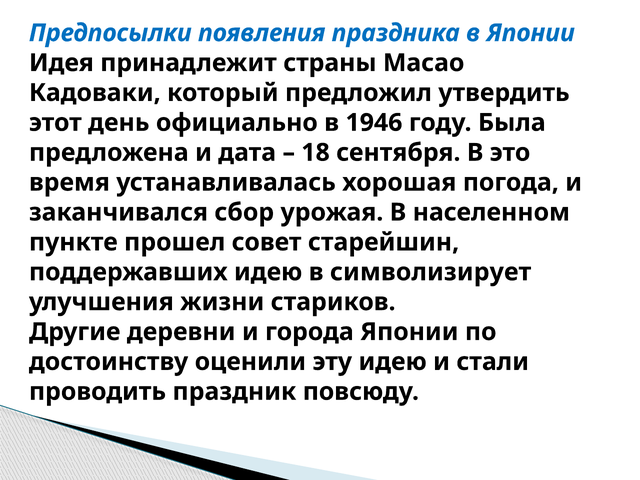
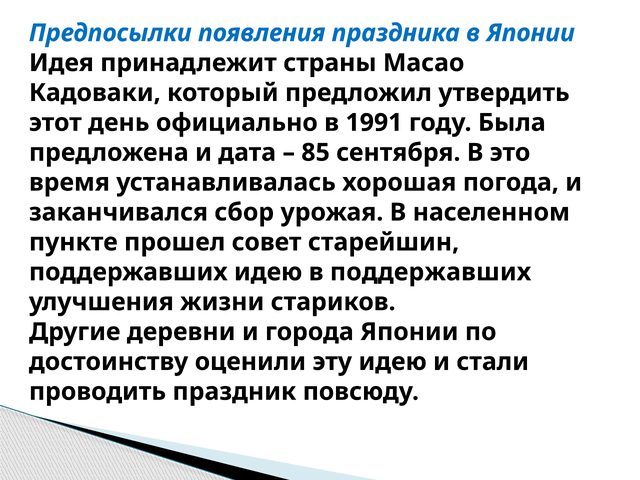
1946: 1946 -> 1991
18: 18 -> 85
в символизирует: символизирует -> поддержавших
